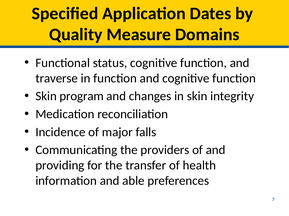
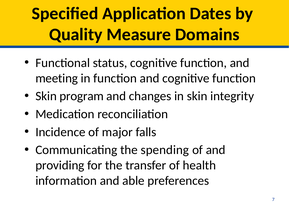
traverse: traverse -> meeting
providers: providers -> spending
